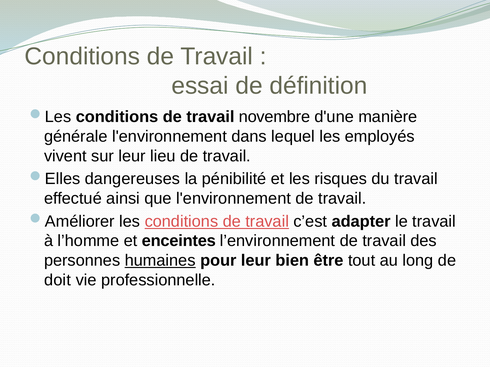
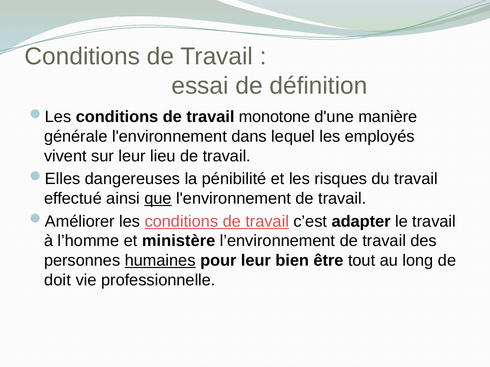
novembre: novembre -> monotone
que underline: none -> present
enceintes: enceintes -> ministère
